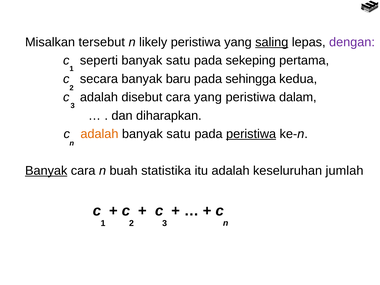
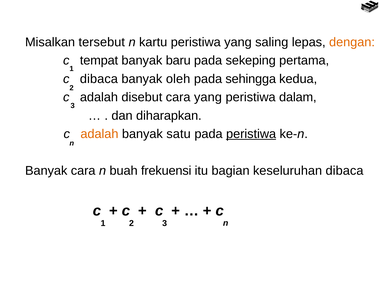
likely: likely -> kartu
saling underline: present -> none
dengan colour: purple -> orange
seperti: seperti -> tempat
satu at (178, 60): satu -> baru
c secara: secara -> dibaca
baru: baru -> oleh
Banyak at (46, 171) underline: present -> none
statistika: statistika -> frekuensi
itu adalah: adalah -> bagian
keseluruhan jumlah: jumlah -> dibaca
